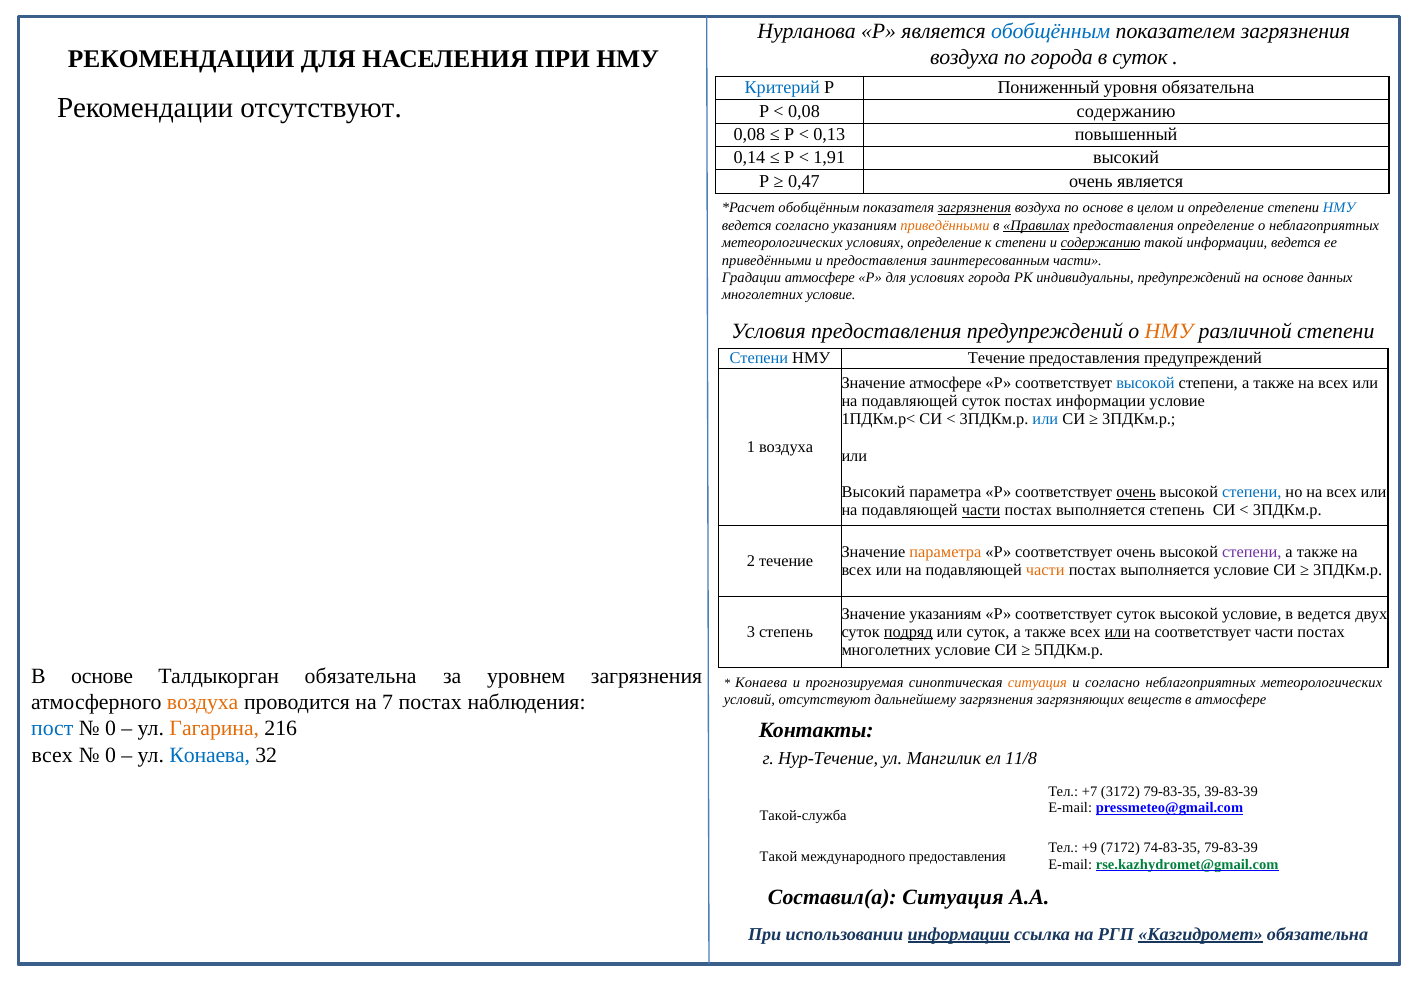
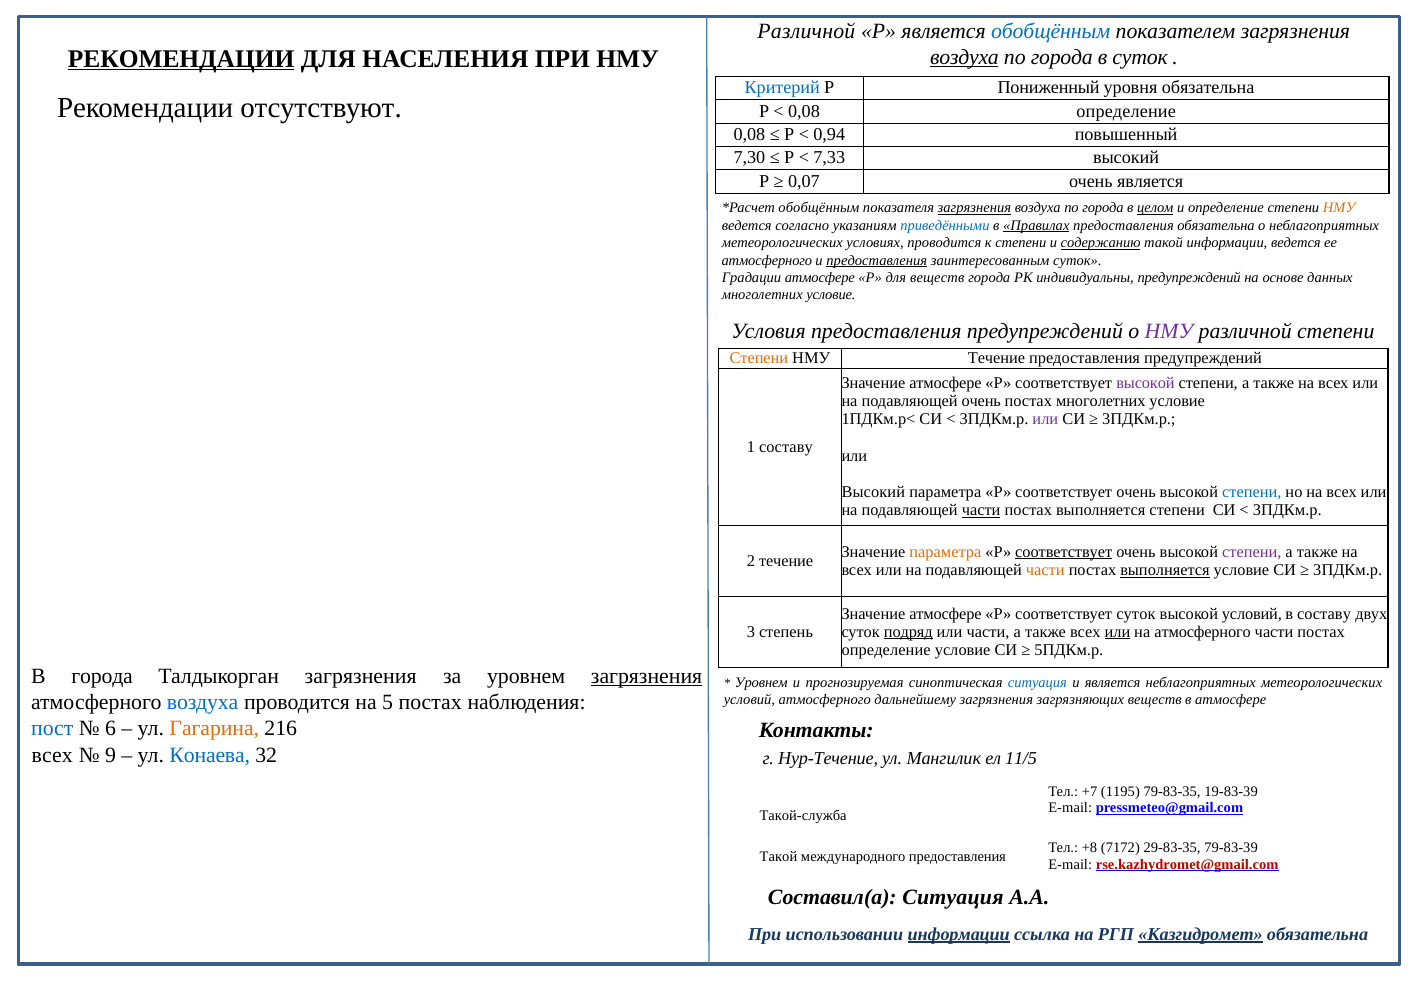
Нурланова at (807, 31): Нурланова -> Различной
РЕКОМЕНДАЦИИ at (181, 59) underline: none -> present
воздуха at (964, 57) underline: none -> present
0,08 содержанию: содержанию -> определение
0,13: 0,13 -> 0,94
0,14: 0,14 -> 7,30
1,91: 1,91 -> 7,33
0,47: 0,47 -> 0,07
основе at (1103, 208): основе -> города
целом underline: none -> present
НМУ at (1339, 208) colour: blue -> orange
приведёнными at (945, 226) colour: orange -> blue
предоставления определение: определение -> обязательна
условиях определение: определение -> проводится
приведёнными at (767, 260): приведёнными -> атмосферного
предоставления at (877, 260) underline: none -> present
заинтересованным части: части -> суток
для условиях: условиях -> веществ
НМУ at (1169, 332) colour: orange -> purple
Степени at (759, 358) colour: blue -> orange
высокой at (1145, 384) colour: blue -> purple
подавляющей суток: суток -> очень
постах информации: информации -> многолетних
или at (1045, 420) colour: blue -> purple
1 воздуха: воздуха -> составу
очень at (1136, 492) underline: present -> none
выполняется степень: степень -> степени
соответствует at (1064, 552) underline: none -> present
выполняется at (1165, 570) underline: none -> present
указаниям at (945, 614): указаниям -> атмосфере
высокой условие: условие -> условий
в ведется: ведется -> составу
или суток: суток -> части
на соответствует: соответствует -> атмосферного
многолетних at (886, 650): многолетних -> определение
В основе: основе -> города
Талдыкорган обязательна: обязательна -> загрязнения
загрязнения at (647, 677) underline: none -> present
Конаева at (761, 683): Конаева -> Уровнем
ситуация at (1037, 683) colour: orange -> blue
и согласно: согласно -> является
воздуха at (203, 703) colour: orange -> blue
7: 7 -> 5
условий отсутствуют: отсутствуют -> атмосферного
0 at (110, 729): 0 -> 6
0 at (110, 755): 0 -> 9
11/8: 11/8 -> 11/5
3172: 3172 -> 1195
39-83-39: 39-83-39 -> 19-83-39
+9: +9 -> +8
74-83-35: 74-83-35 -> 29-83-35
rse.kazhydromet@gmail.com colour: green -> red
